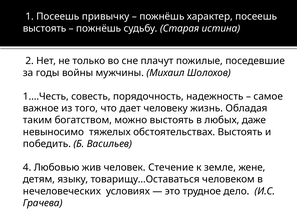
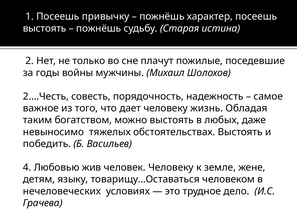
1.…Честь: 1.…Честь -> 2.…Честь
человек Стечение: Стечение -> Человеку
